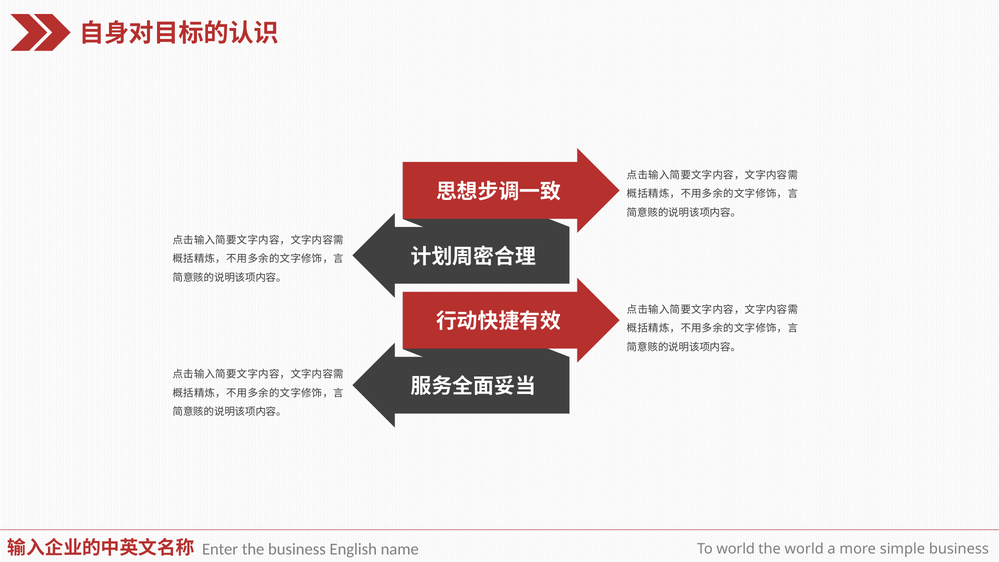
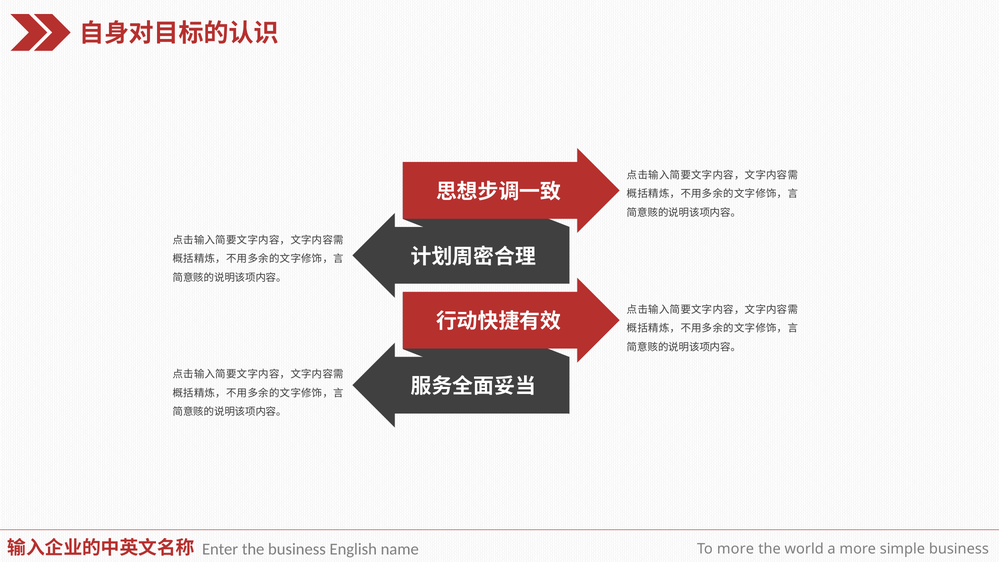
To world: world -> more
